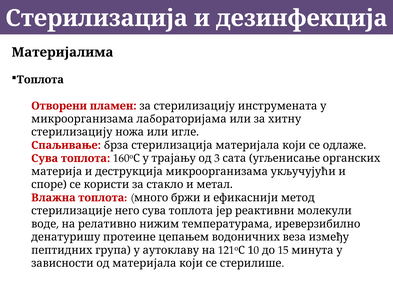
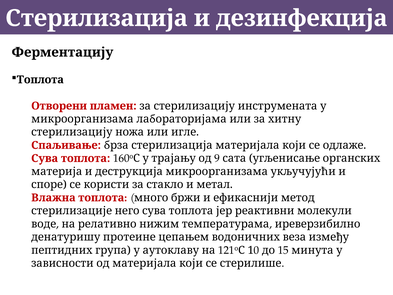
Материјалима: Материјалима -> Ферментацију
3: 3 -> 9
